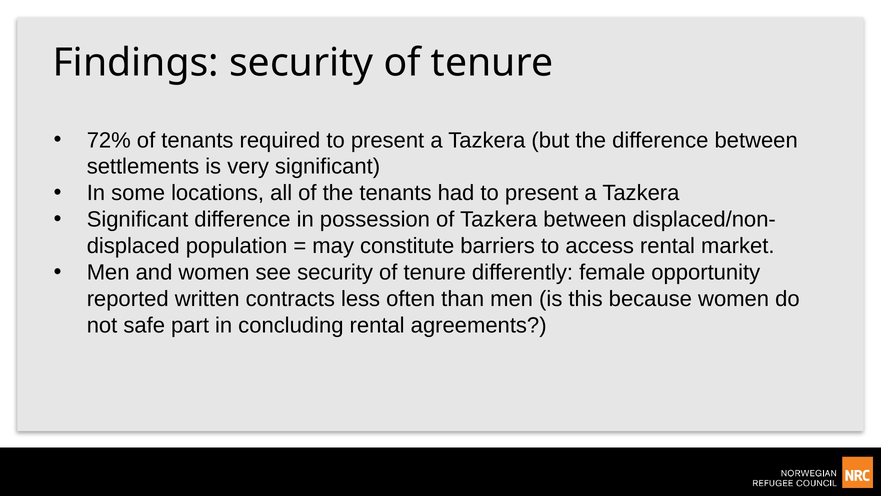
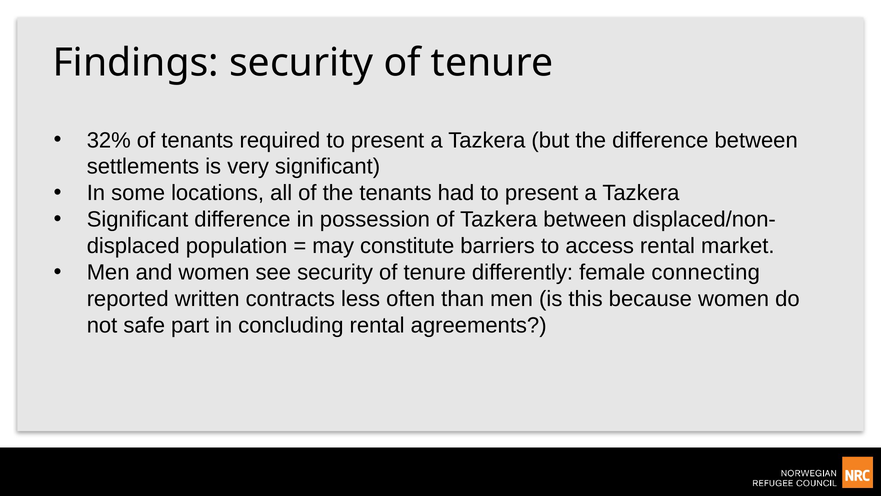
72%: 72% -> 32%
opportunity: opportunity -> connecting
